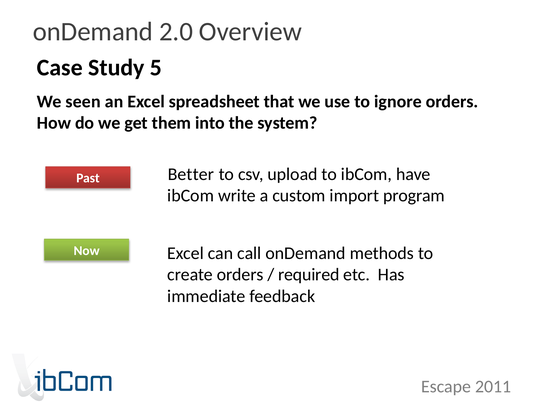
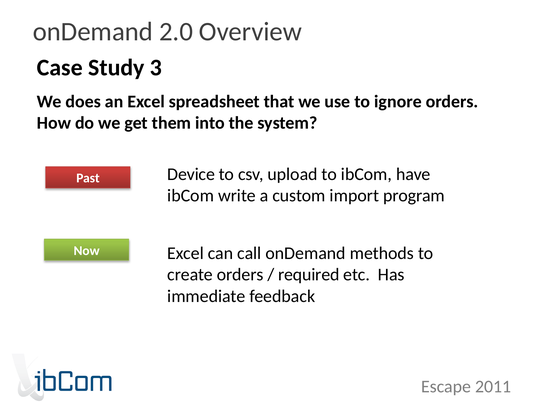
5: 5 -> 3
seen: seen -> does
Better: Better -> Device
